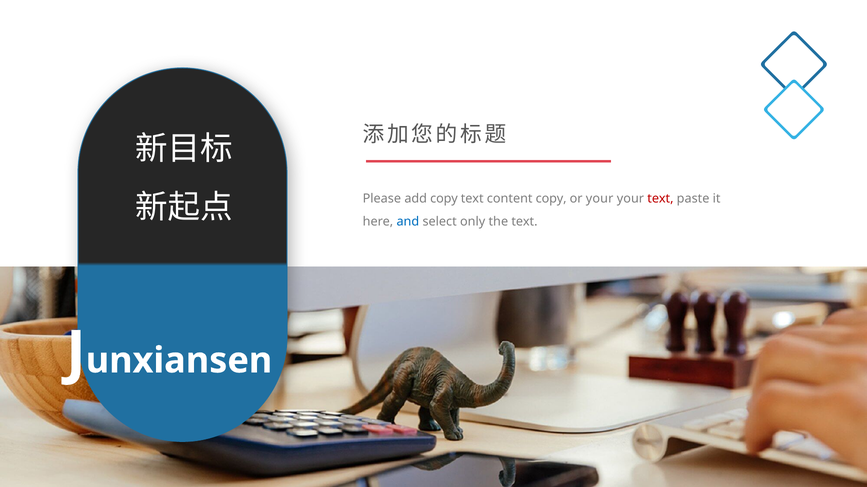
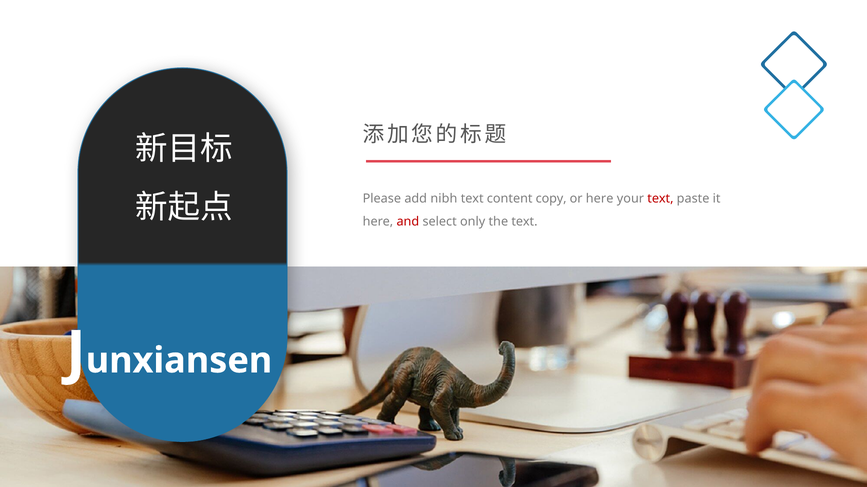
add copy: copy -> nibh
or your: your -> here
and colour: blue -> red
